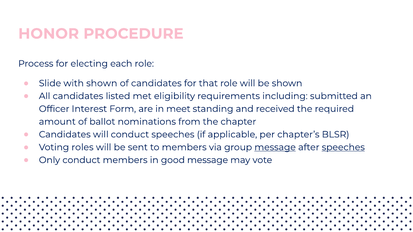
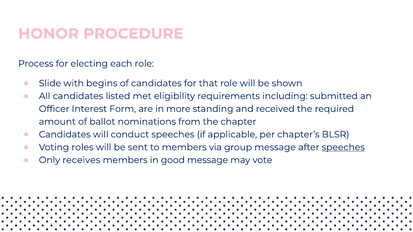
with shown: shown -> begins
meet: meet -> more
message at (275, 147) underline: present -> none
Only conduct: conduct -> receives
